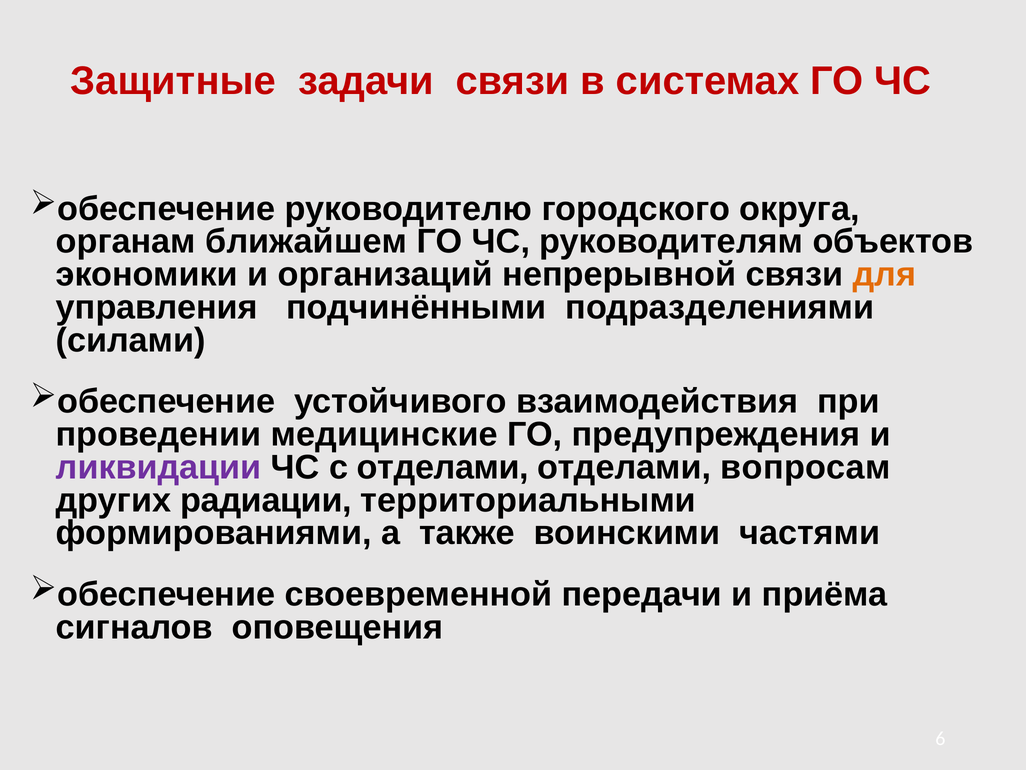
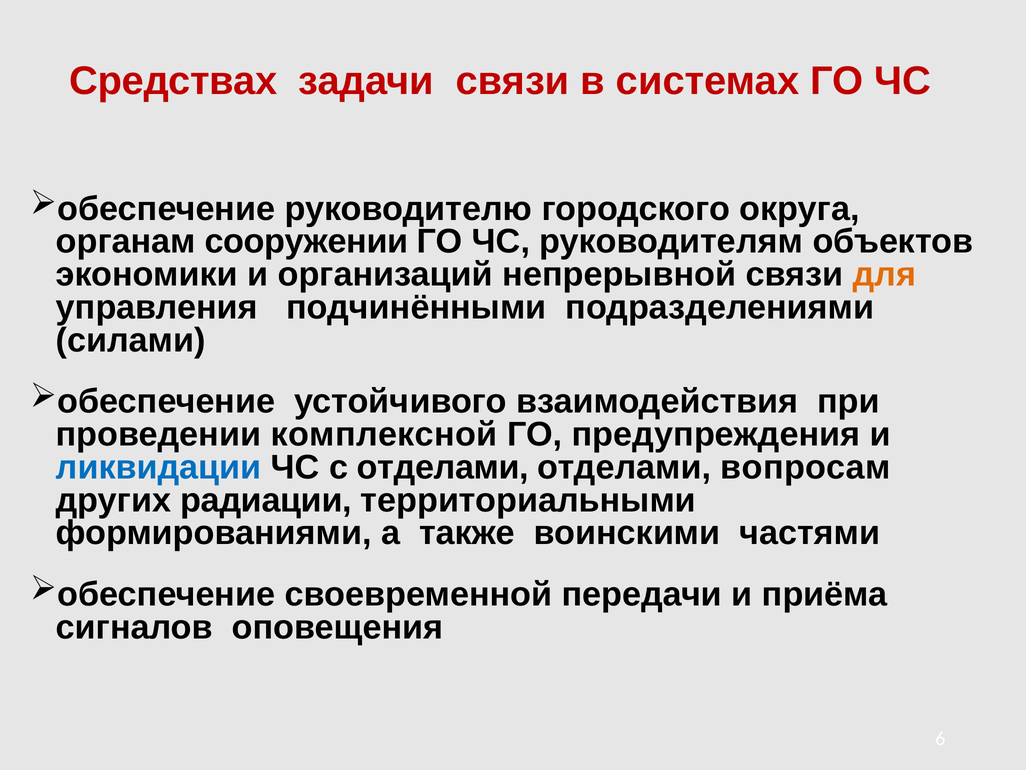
Защитные: Защитные -> Средствах
ближайшем: ближайшем -> сооружении
медицинские: медицинские -> комплексной
ликвидации colour: purple -> blue
